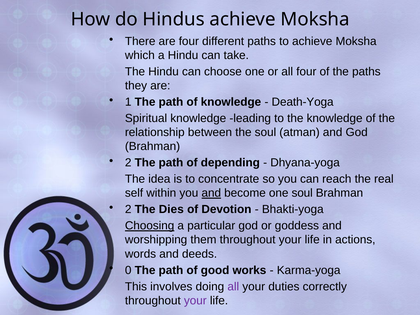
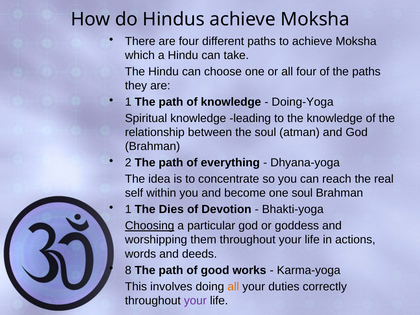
Death-Yoga: Death-Yoga -> Doing-Yoga
depending: depending -> everything
and at (211, 193) underline: present -> none
2 at (128, 209): 2 -> 1
0: 0 -> 8
all at (233, 286) colour: purple -> orange
